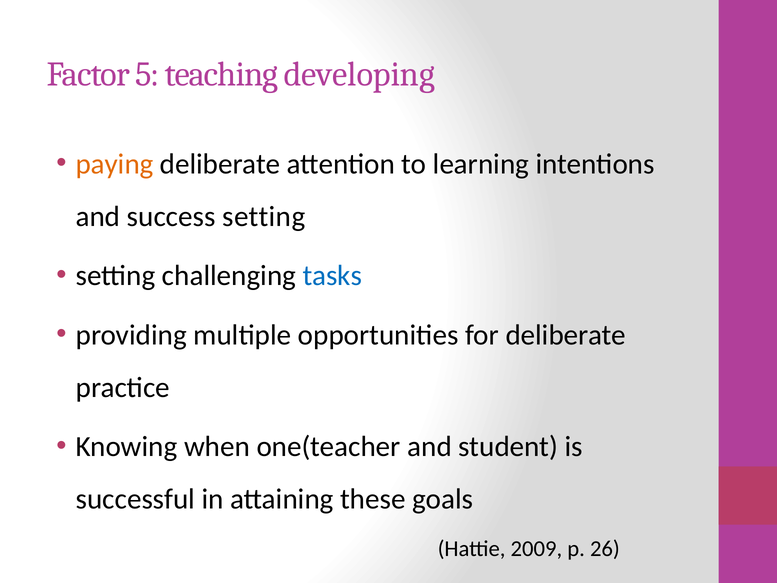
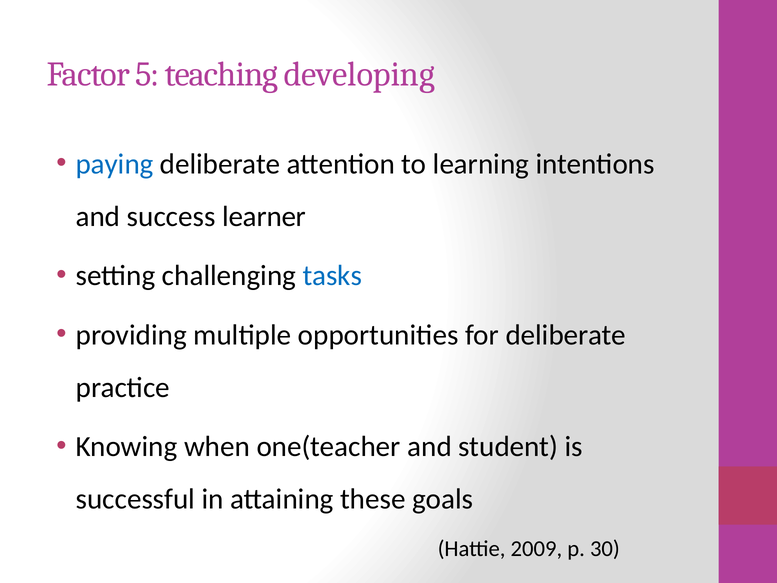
paying colour: orange -> blue
success setting: setting -> learner
26: 26 -> 30
